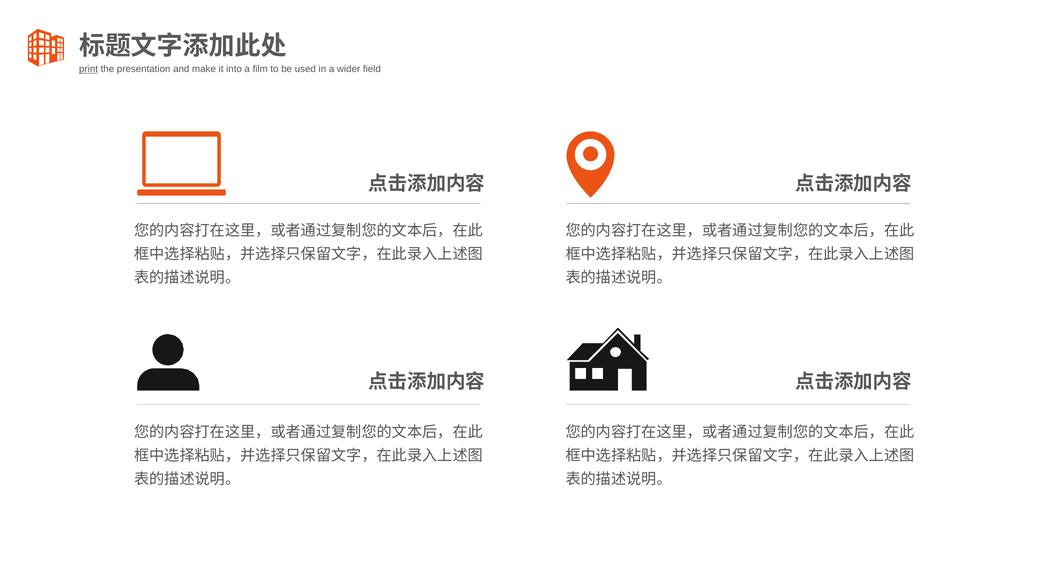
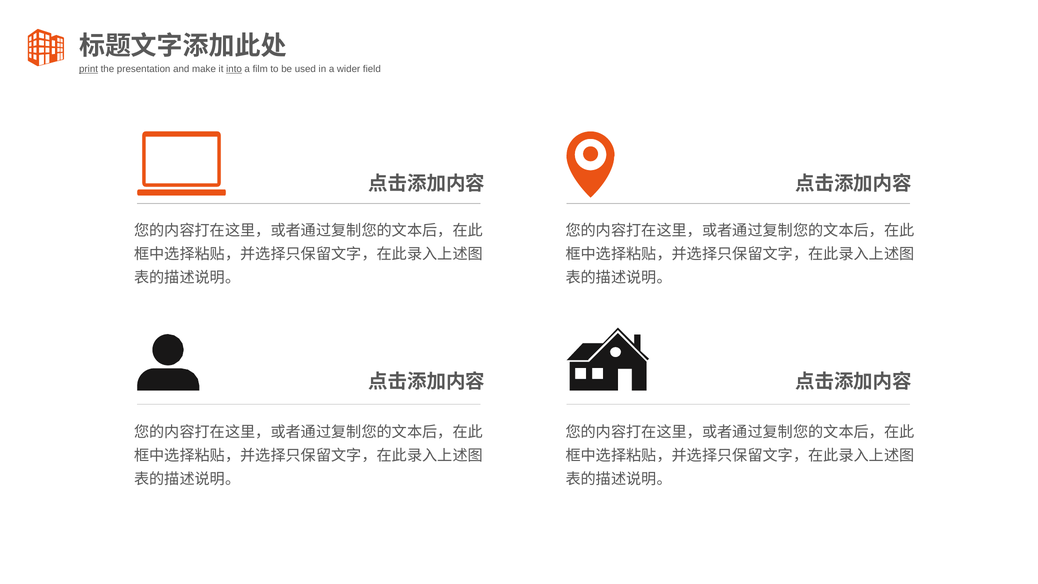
into underline: none -> present
